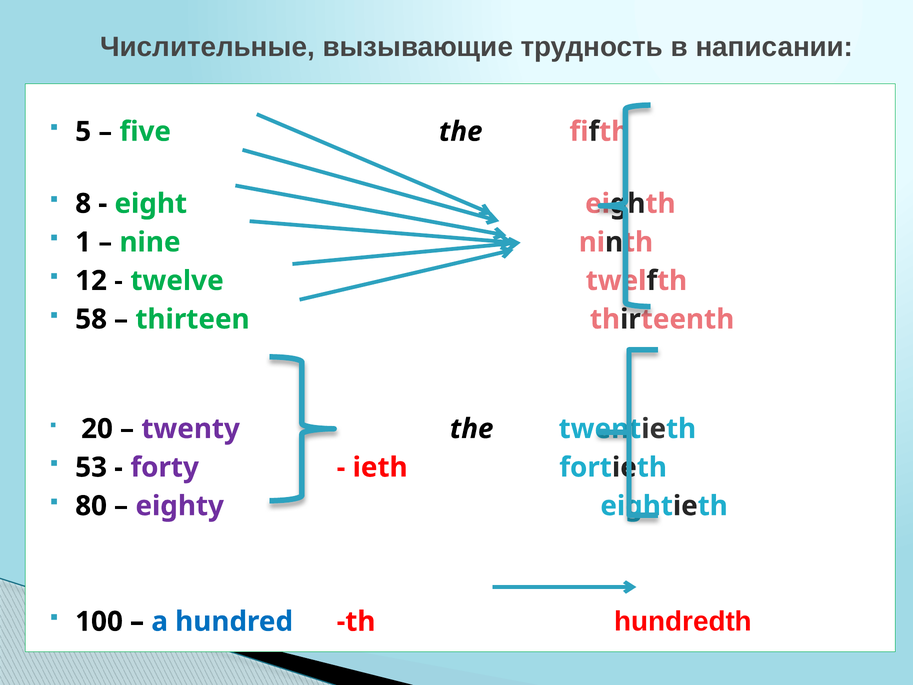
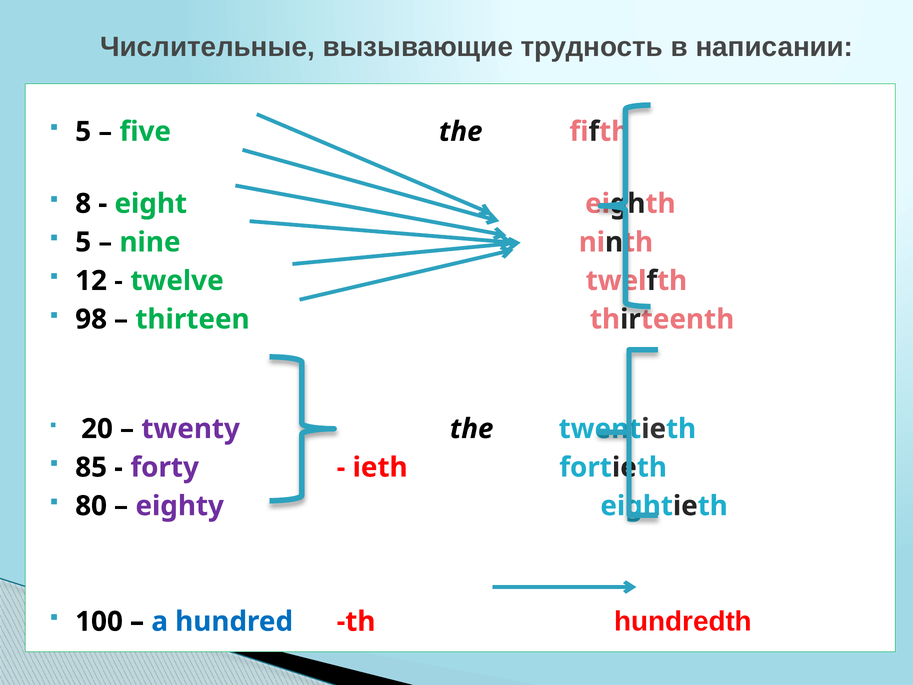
1 at (83, 242): 1 -> 5
58: 58 -> 98
53: 53 -> 85
